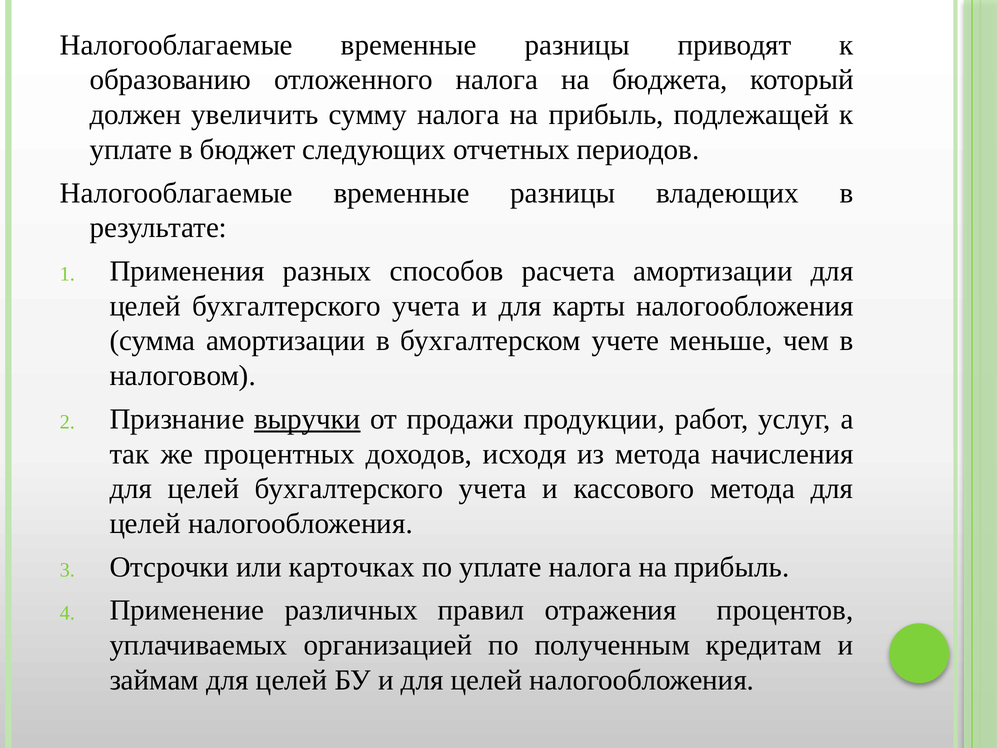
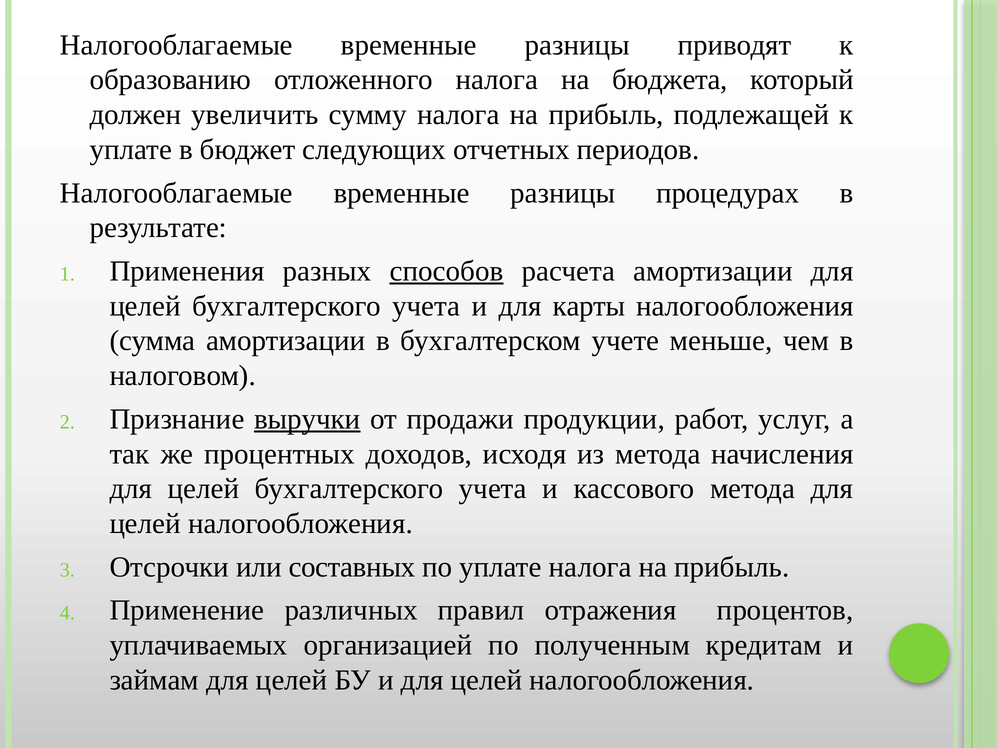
владеющих: владеющих -> процедурах
способов underline: none -> present
карточках: карточках -> составных
